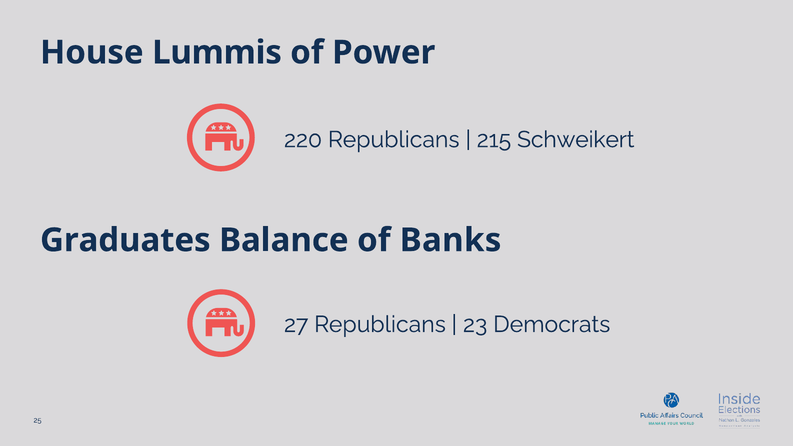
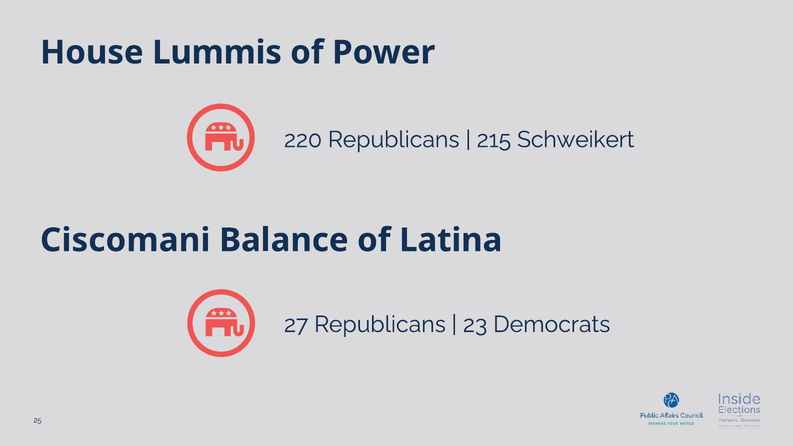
Graduates: Graduates -> Ciscomani
Banks: Banks -> Latina
